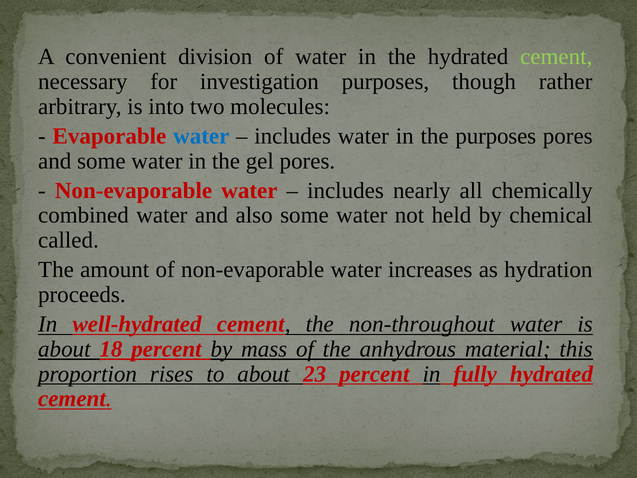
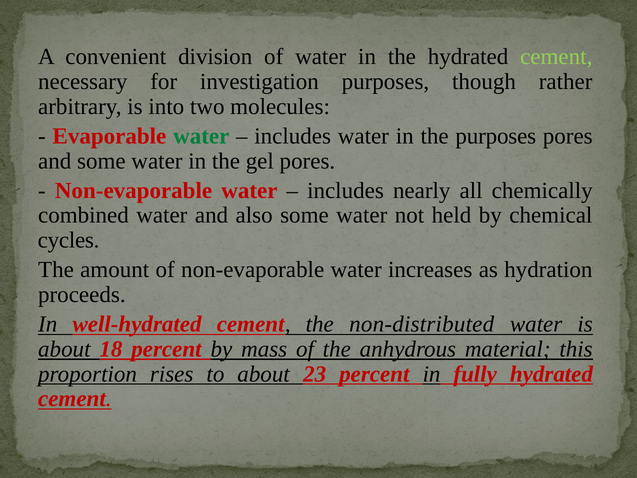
water at (201, 136) colour: blue -> green
called: called -> cycles
non-throughout: non-throughout -> non-distributed
